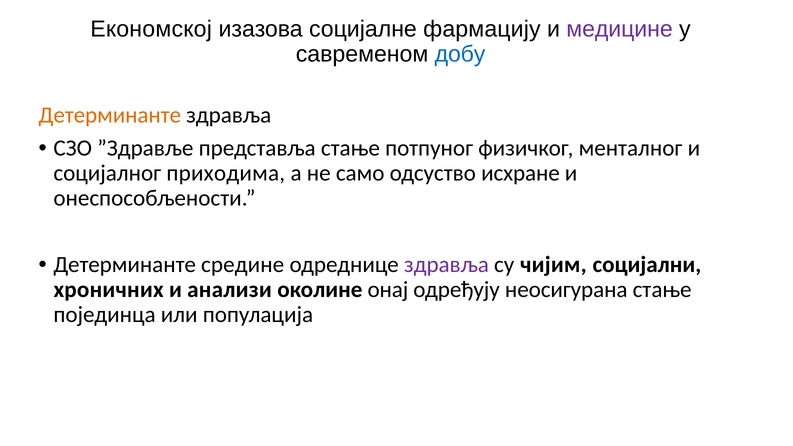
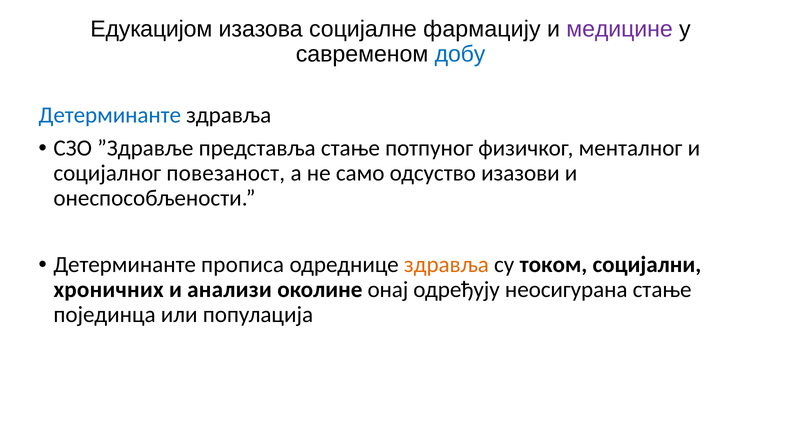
Економској: Економској -> Едукацијом
Детерминанте at (110, 115) colour: orange -> blue
приходима: приходима -> повезаност
исхране: исхране -> изазови
средине: средине -> прописа
здравља at (446, 265) colour: purple -> orange
чијим: чијим -> током
